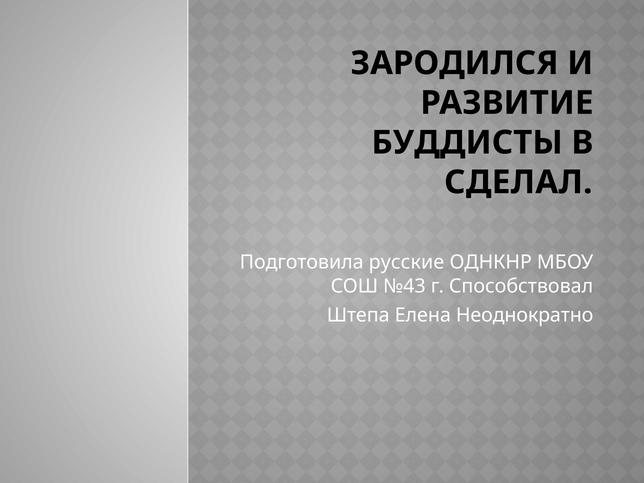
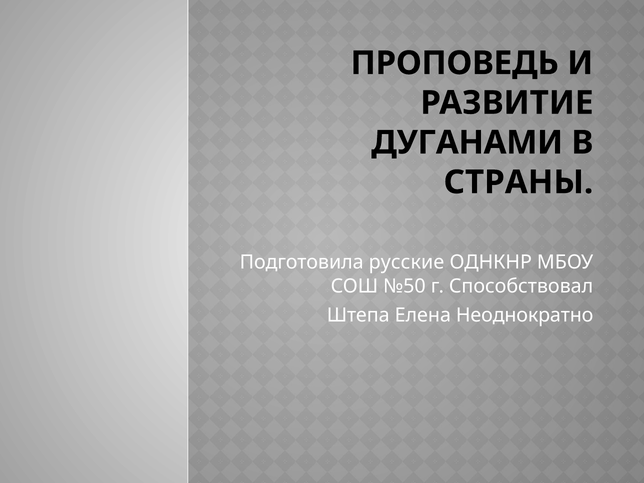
ЗАРОДИЛСЯ: ЗАРОДИЛСЯ -> ПРОПОВЕДЬ
БУДДИСТЫ: БУДДИСТЫ -> ДУГАНАМИ
СДЕЛАЛ: СДЕЛАЛ -> СТРАНЫ
№43: №43 -> №50
